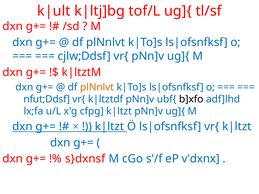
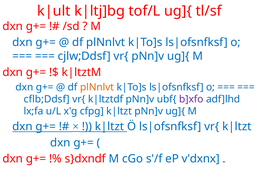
nfut;Ddsf: nfut;Ddsf -> cflb;Ddsf
b]xfo colour: black -> purple
s}dxnsf: s}dxnsf -> s}dxndf
